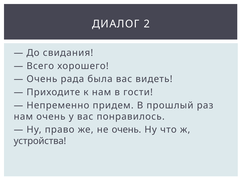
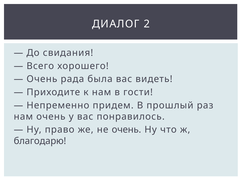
устройства: устройства -> благодарю
